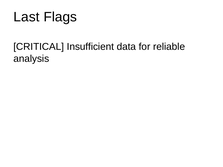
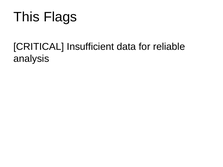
Last: Last -> This
